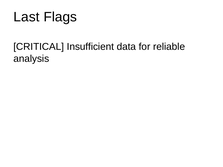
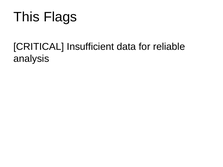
Last: Last -> This
